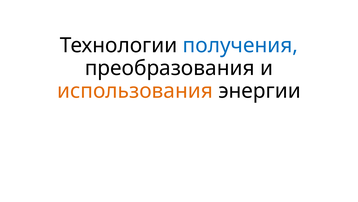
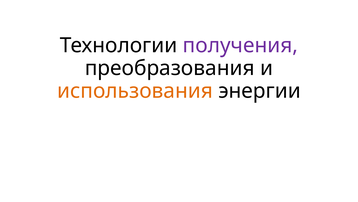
получения colour: blue -> purple
